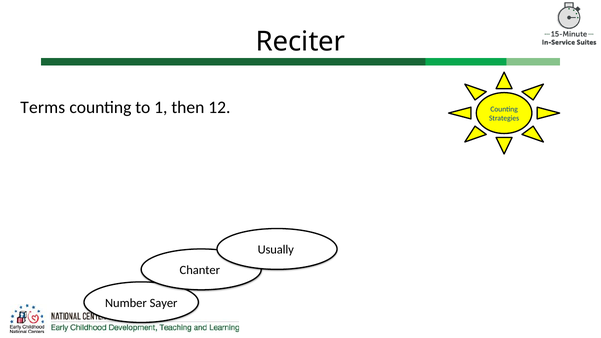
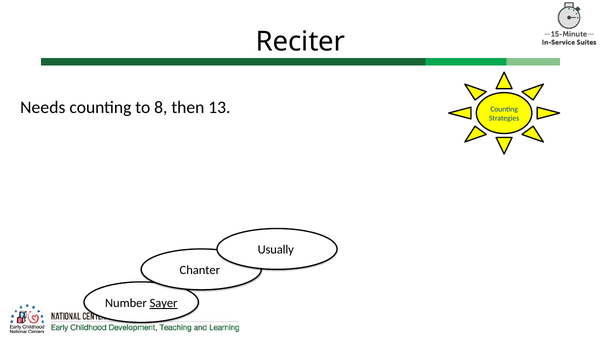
Terms: Terms -> Needs
1: 1 -> 8
12: 12 -> 13
Sayer underline: none -> present
